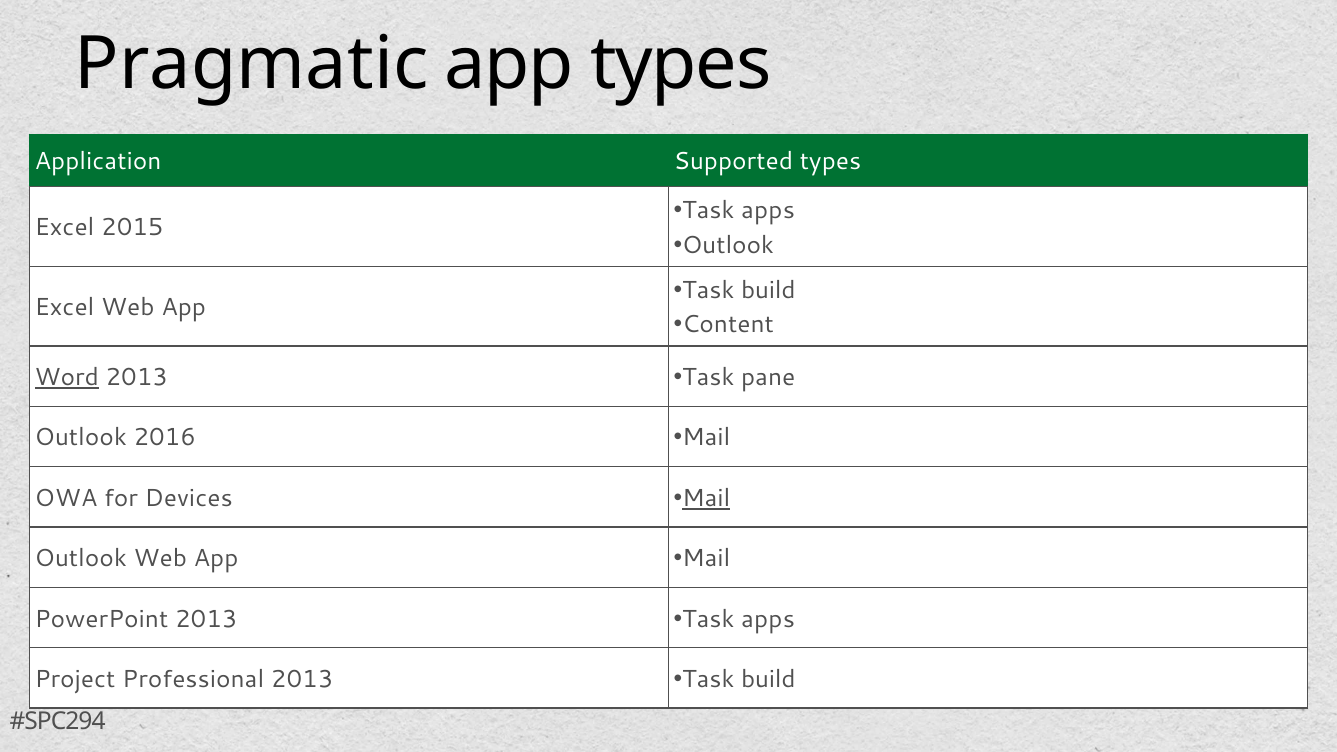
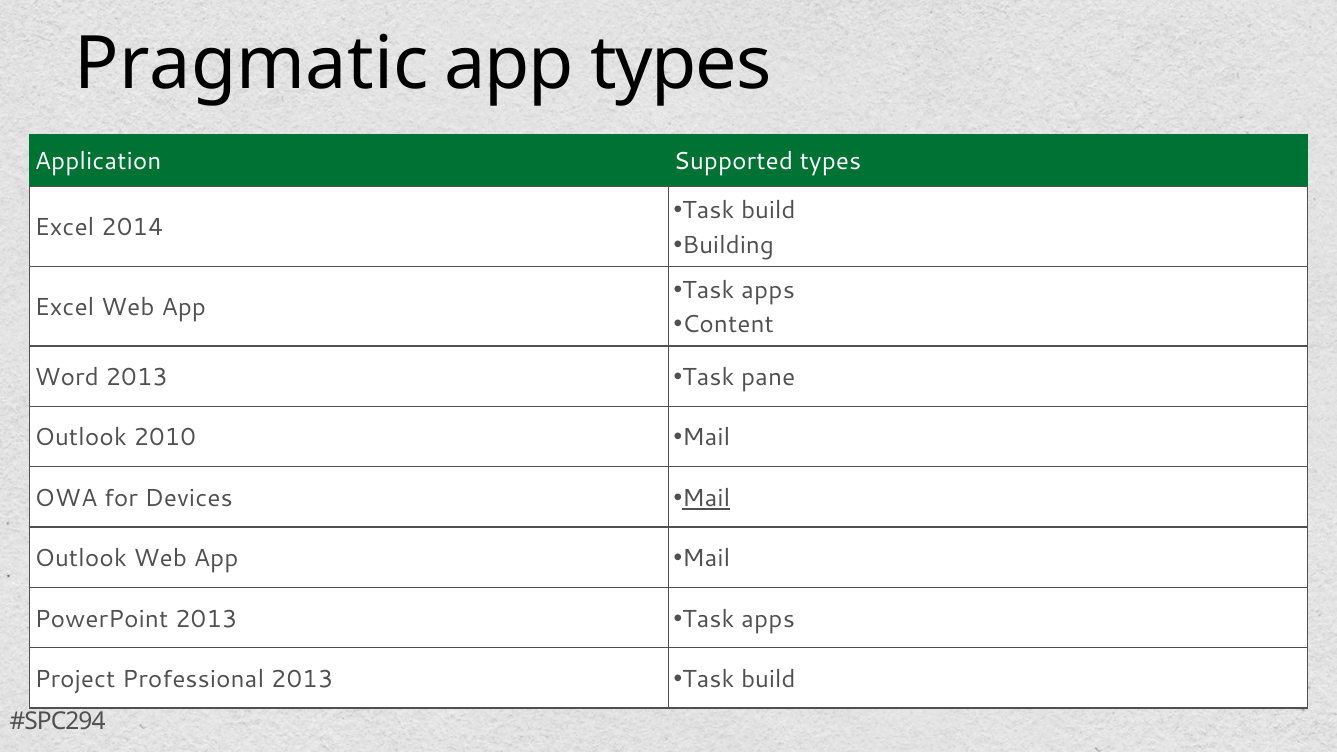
apps at (768, 210): apps -> build
2015: 2015 -> 2014
Outlook at (728, 245): Outlook -> Building
build at (768, 290): build -> apps
Word underline: present -> none
2016: 2016 -> 2010
